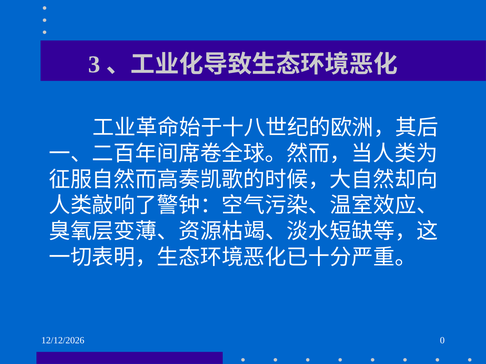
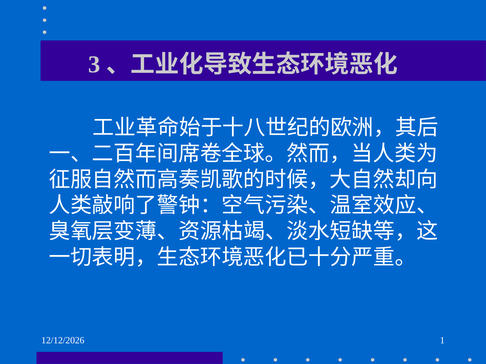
0: 0 -> 1
